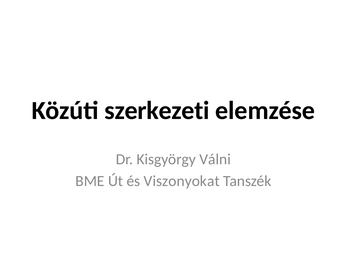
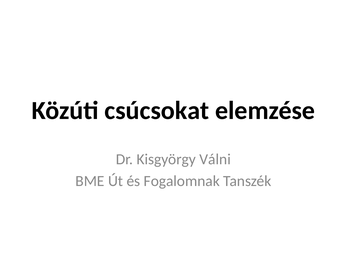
szerkezeti: szerkezeti -> csúcsokat
Viszonyokat: Viszonyokat -> Fogalomnak
